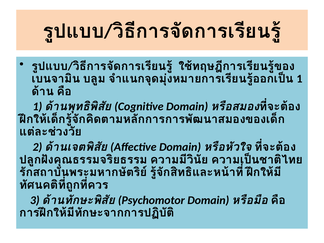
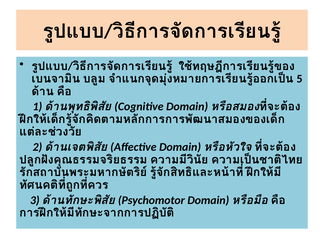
1 at (299, 79): 1 -> 5
